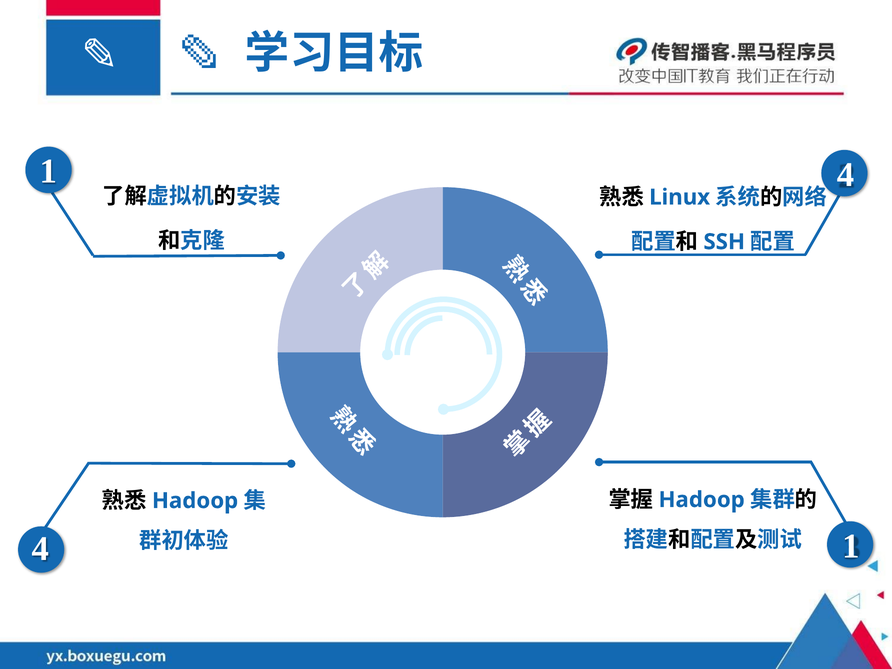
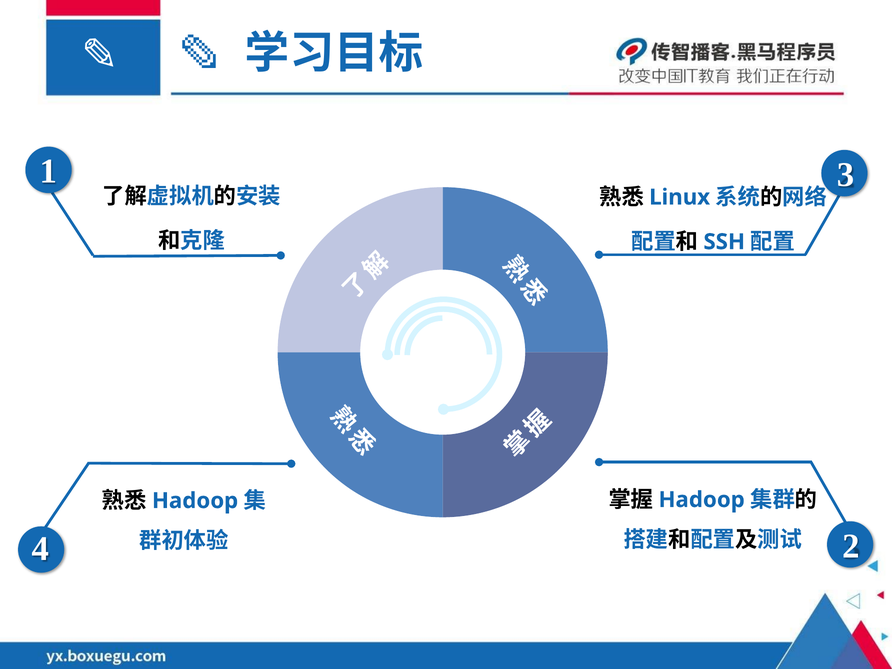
4 at (845, 175): 4 -> 3
1 at (851, 546): 1 -> 2
